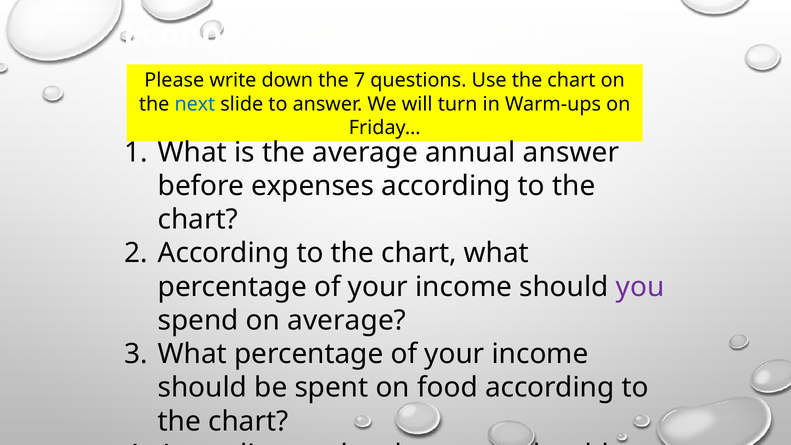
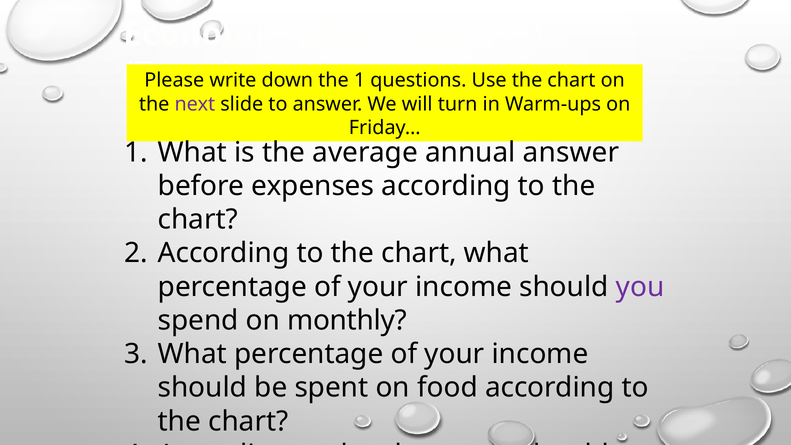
the 7: 7 -> 1
next colour: blue -> purple
on average: average -> monthly
